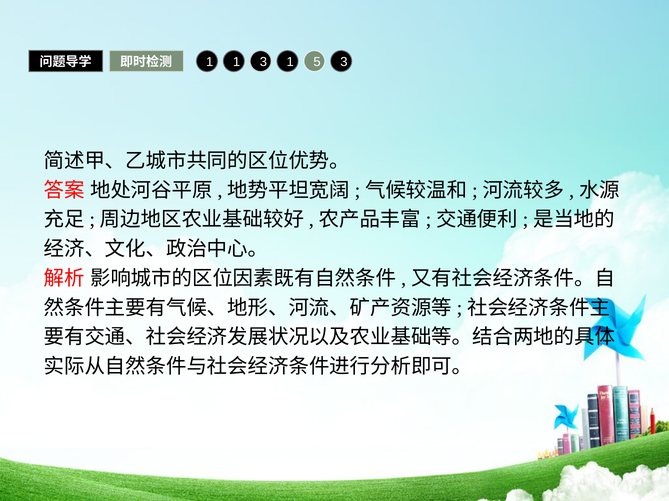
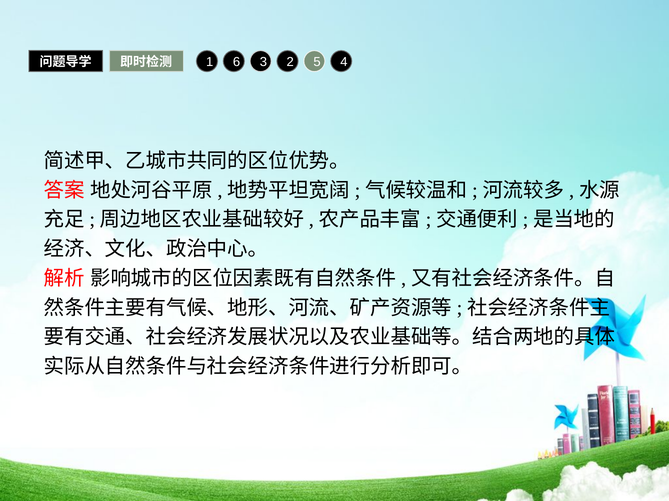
1 1: 1 -> 6
3 1: 1 -> 2
5 3: 3 -> 4
